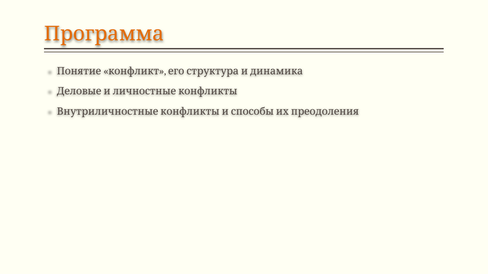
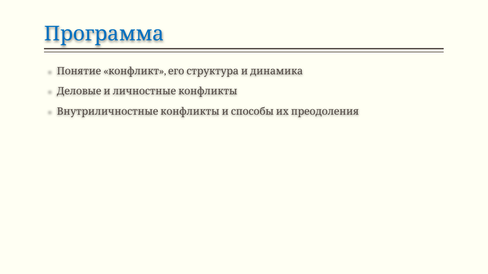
Программа colour: orange -> blue
